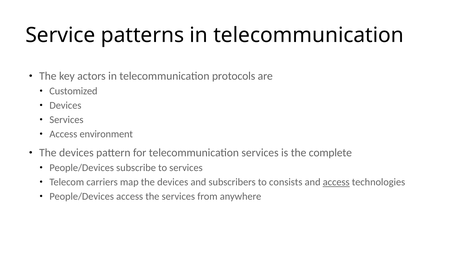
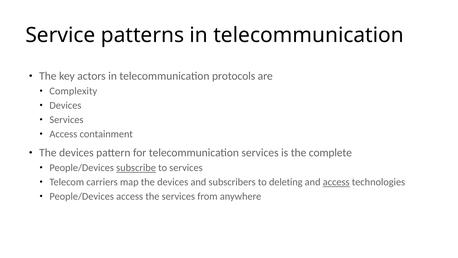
Customized: Customized -> Complexity
environment: environment -> containment
subscribe underline: none -> present
consists: consists -> deleting
